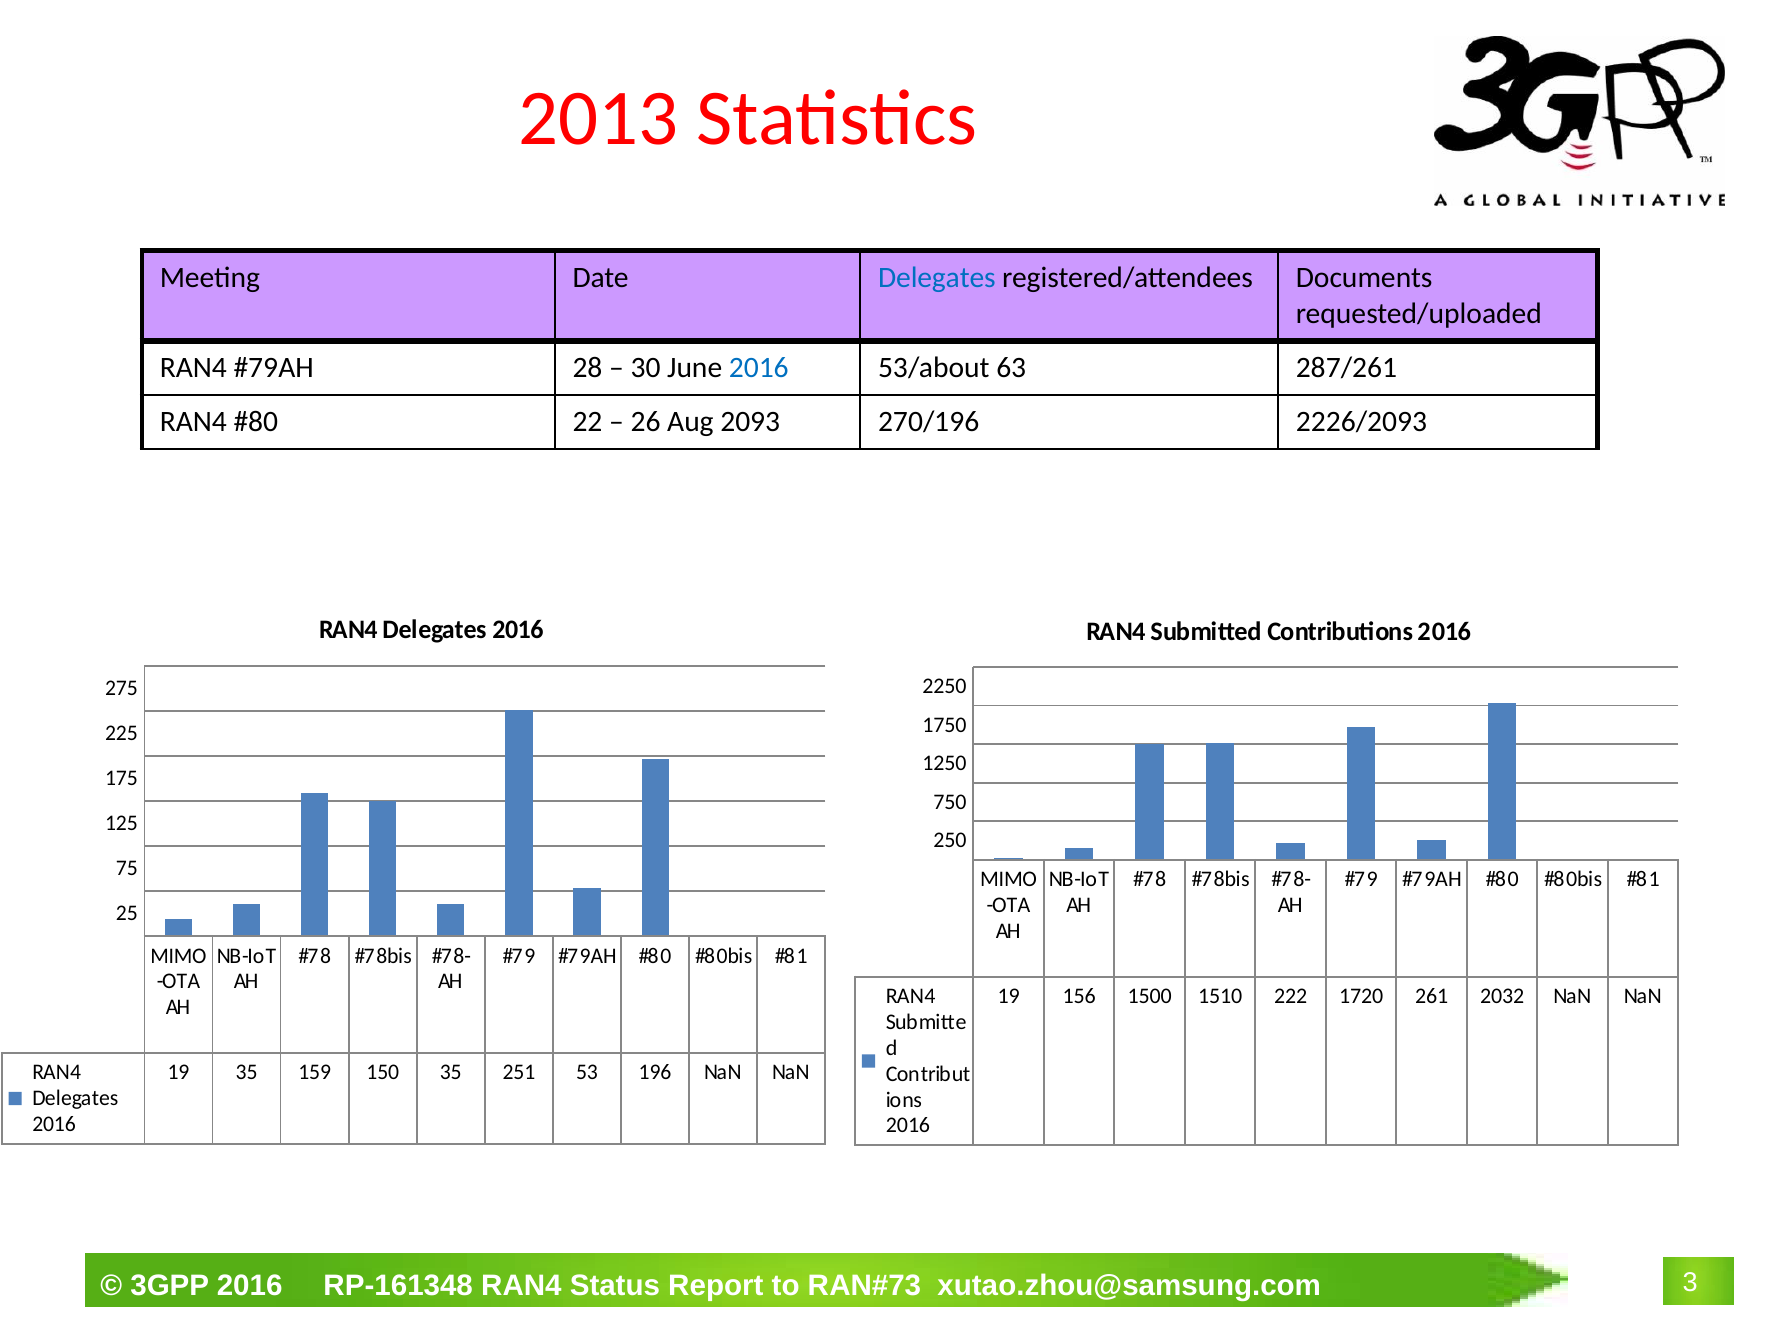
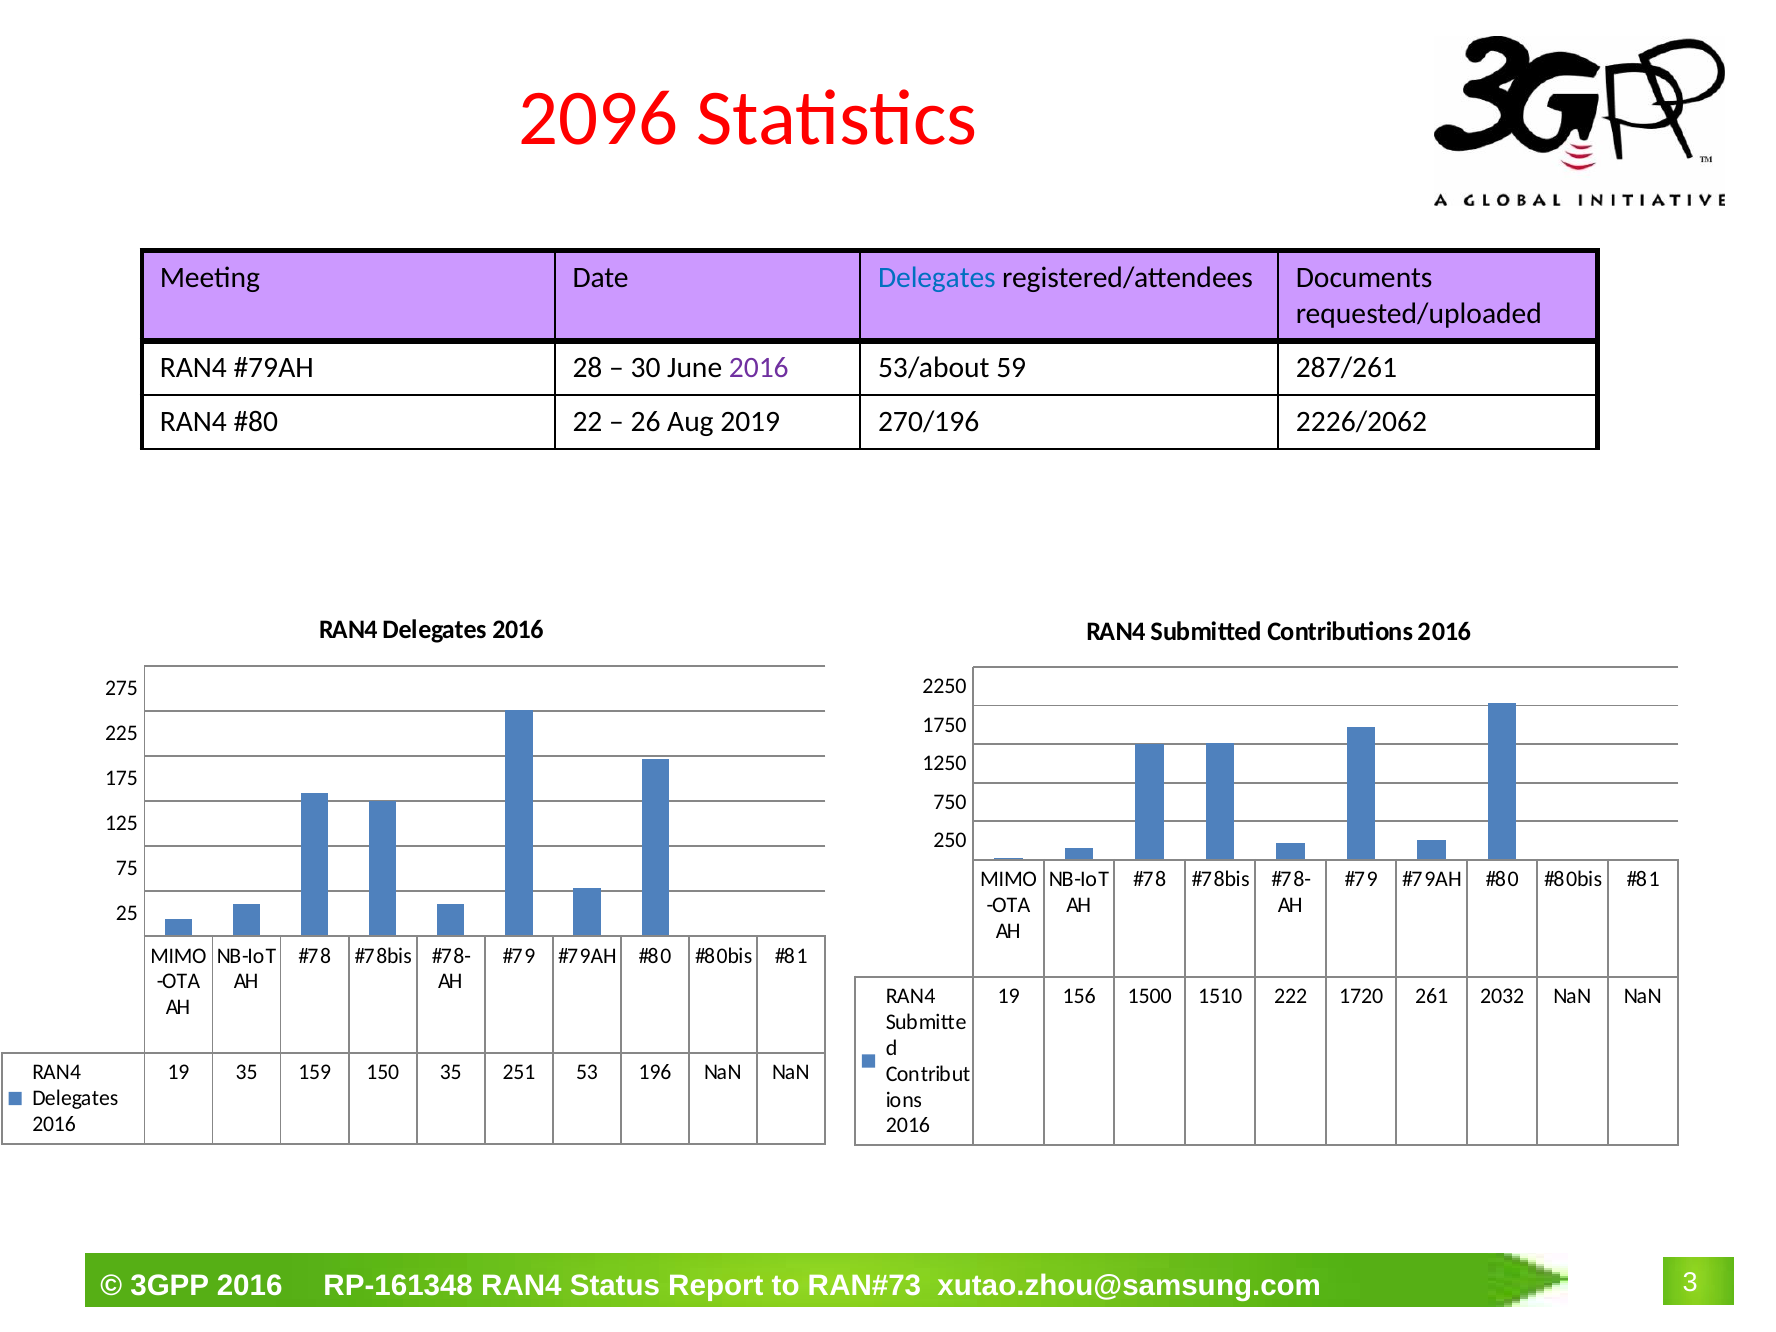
2013: 2013 -> 2096
2016 at (759, 368) colour: blue -> purple
63: 63 -> 59
2093: 2093 -> 2019
2226/2093: 2226/2093 -> 2226/2062
